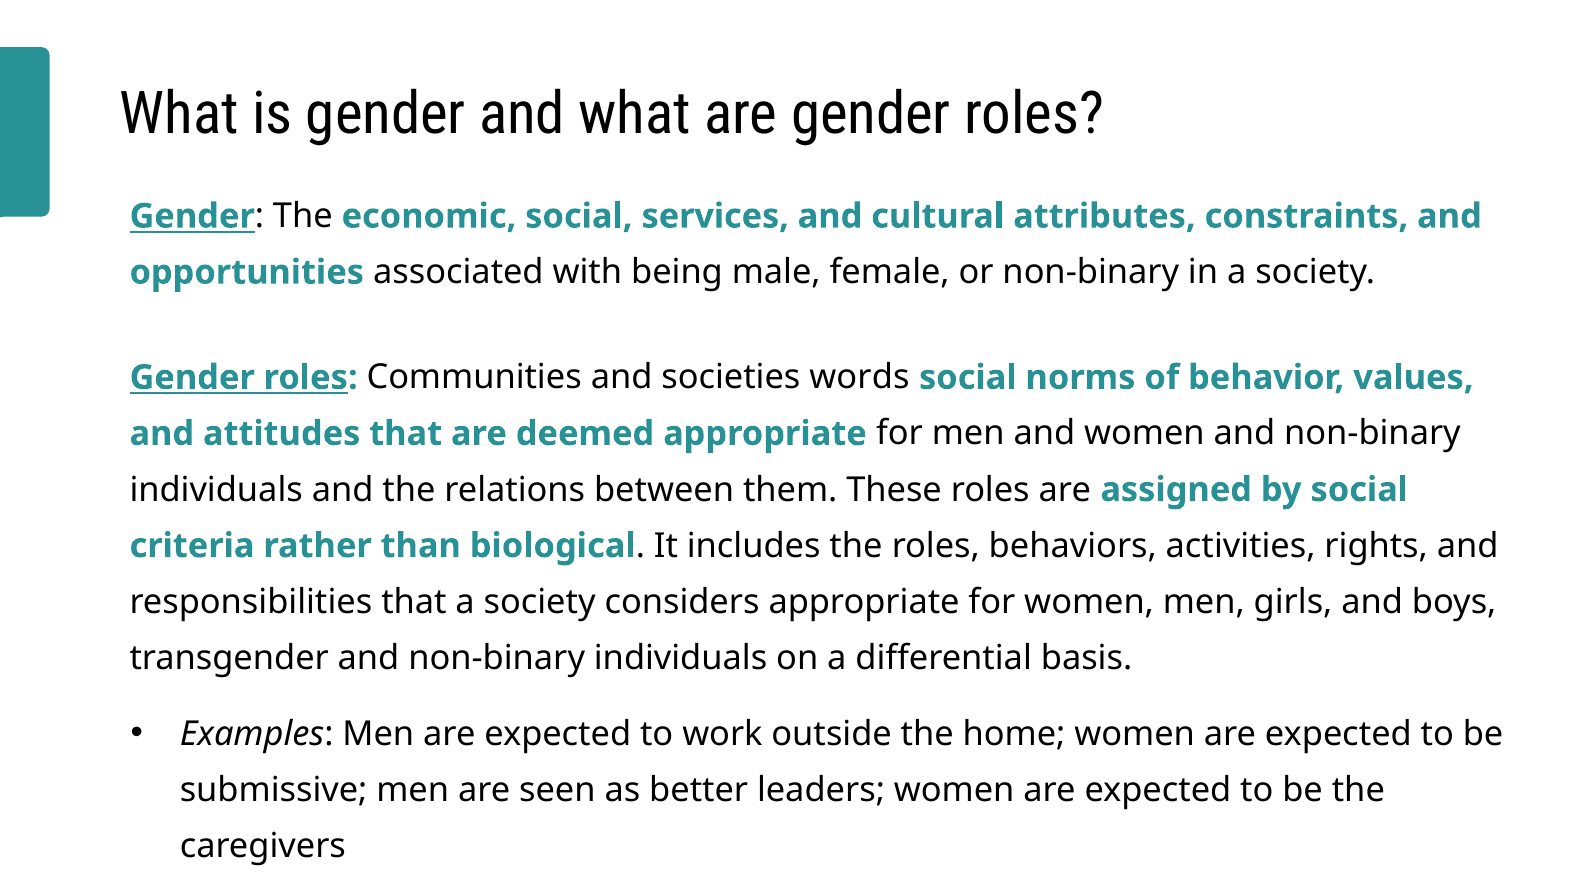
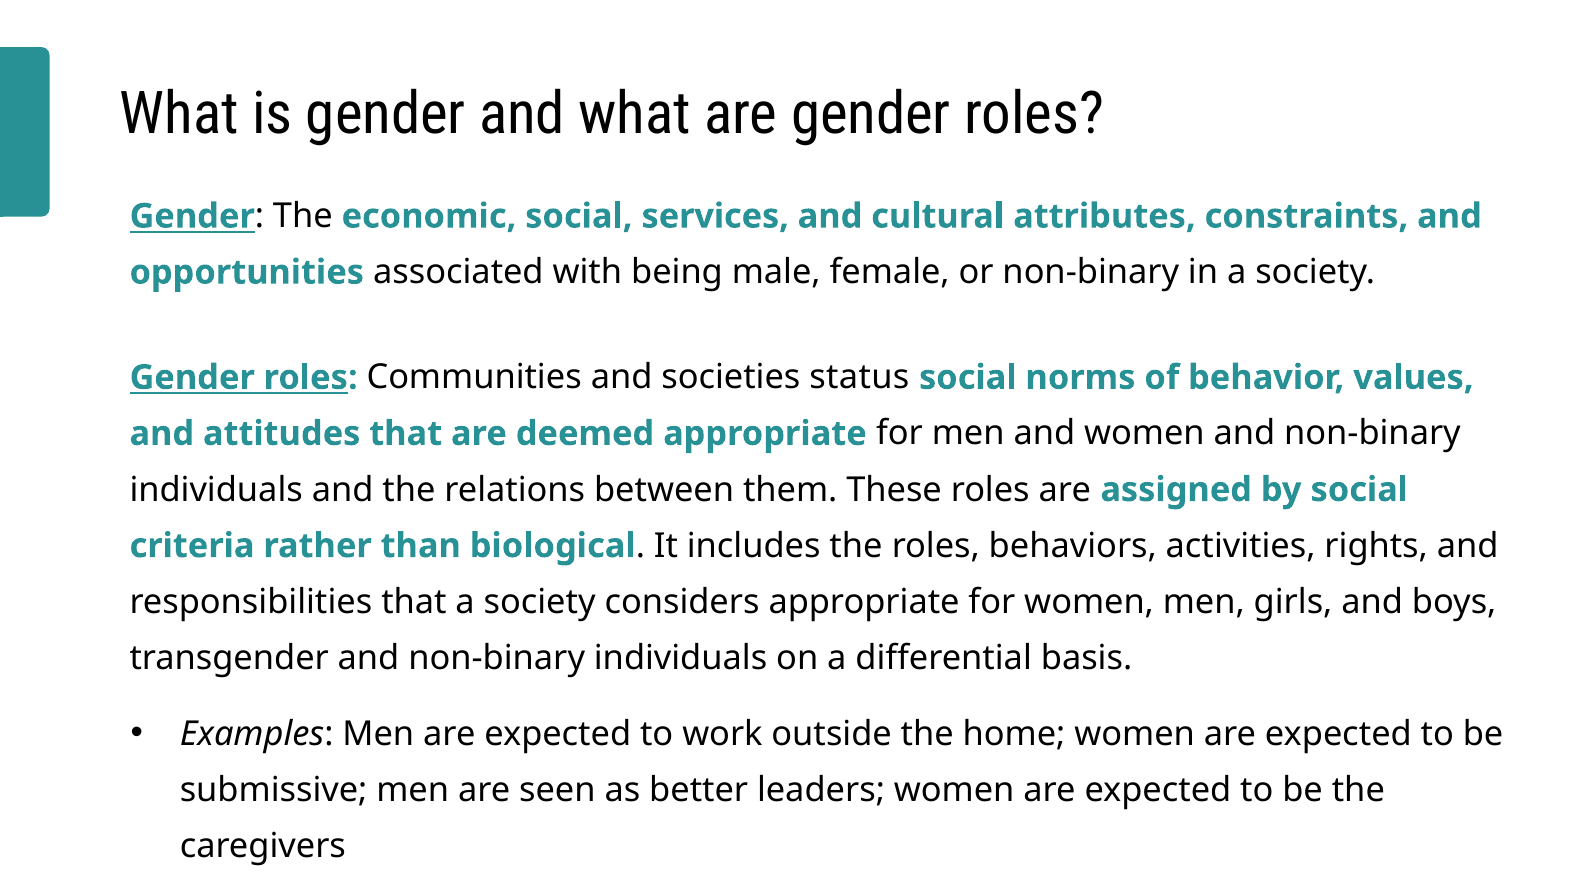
words: words -> status
